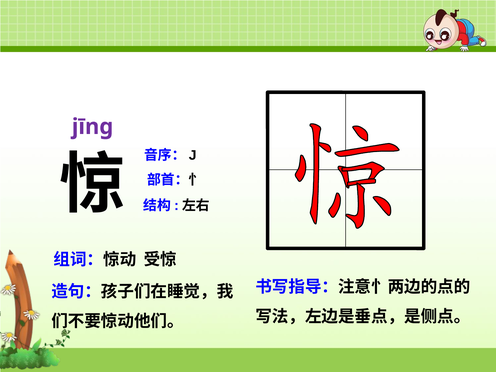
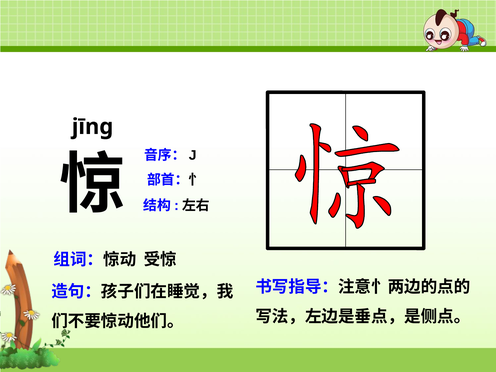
jīng colour: purple -> black
